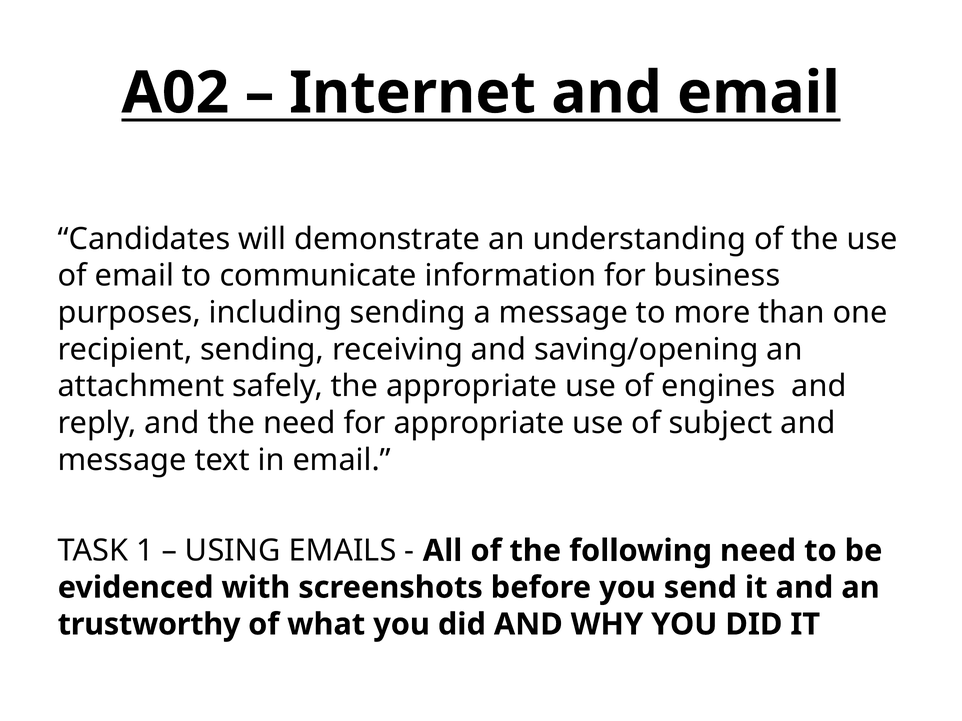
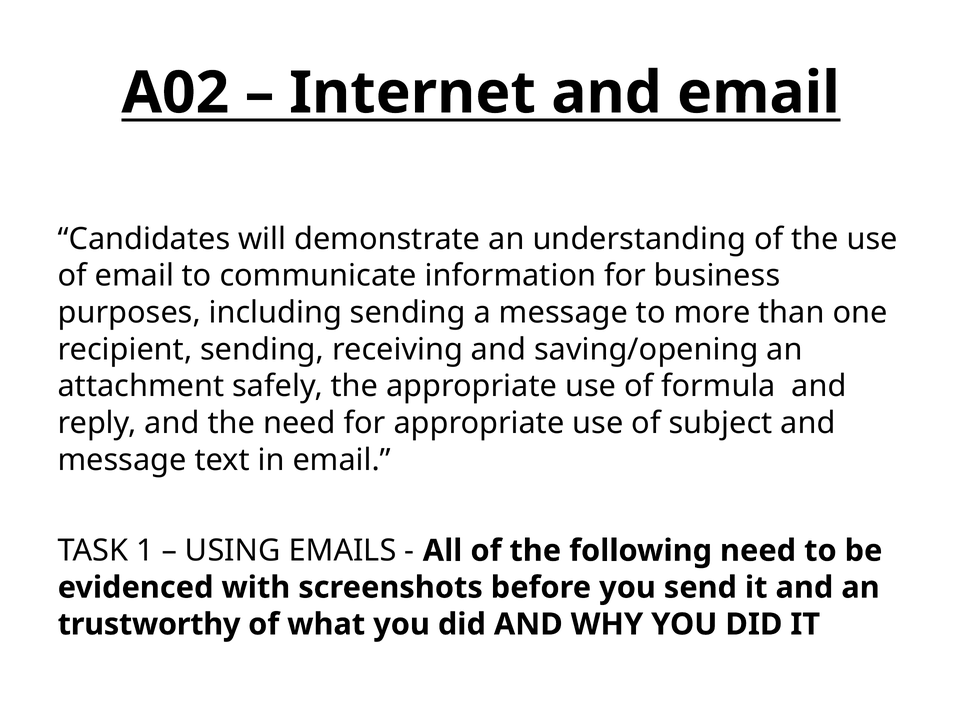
engines: engines -> formula
